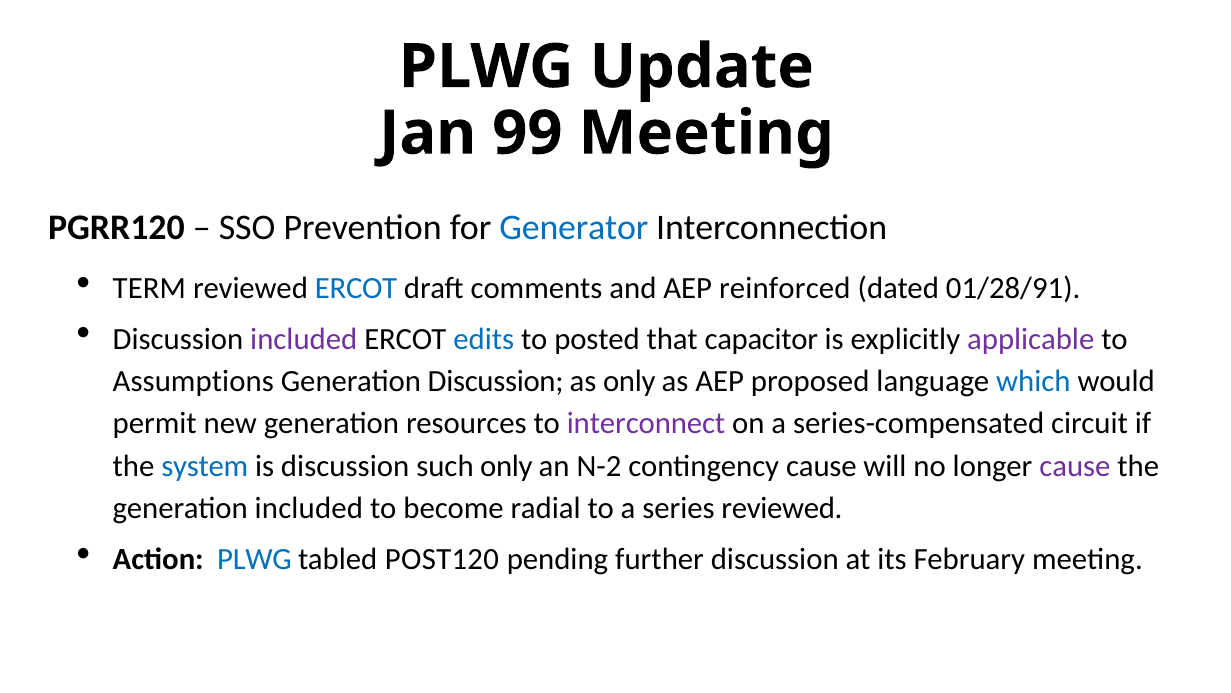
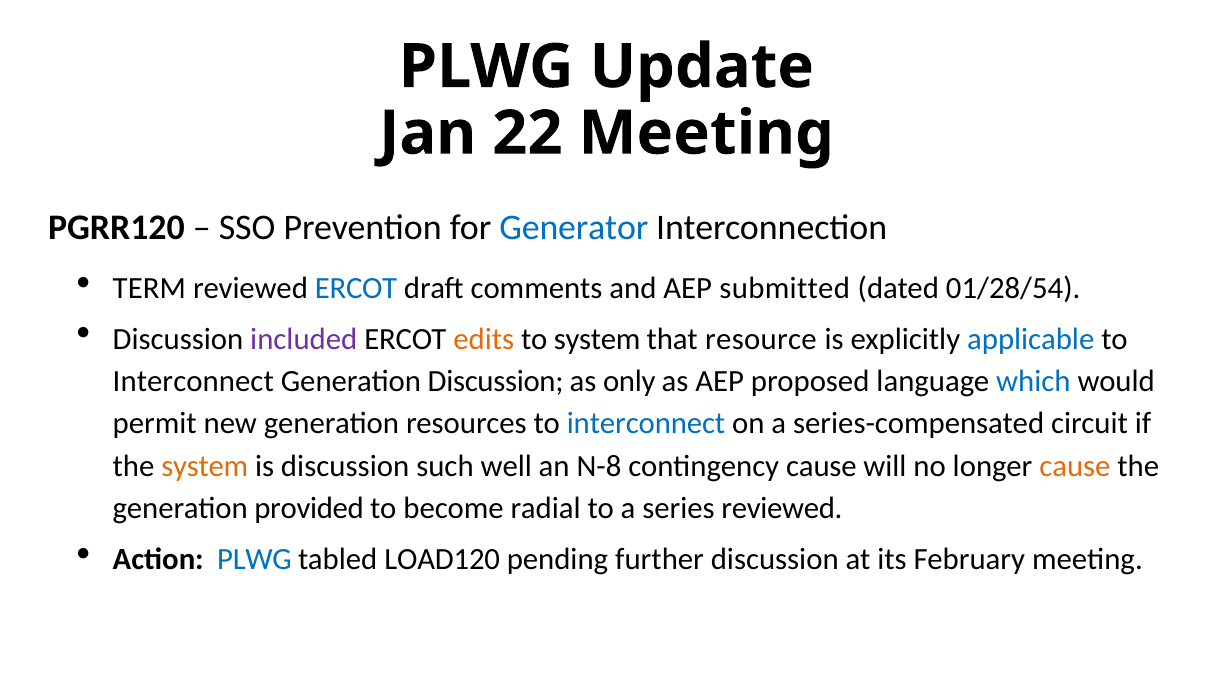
99: 99 -> 22
reinforced: reinforced -> submitted
01/28/91: 01/28/91 -> 01/28/54
edits colour: blue -> orange
to posted: posted -> system
capacitor: capacitor -> resource
applicable colour: purple -> blue
Assumptions at (193, 381): Assumptions -> Interconnect
interconnect at (646, 423) colour: purple -> blue
system at (205, 466) colour: blue -> orange
such only: only -> well
N-2: N-2 -> N-8
cause at (1075, 466) colour: purple -> orange
generation included: included -> provided
POST120: POST120 -> LOAD120
